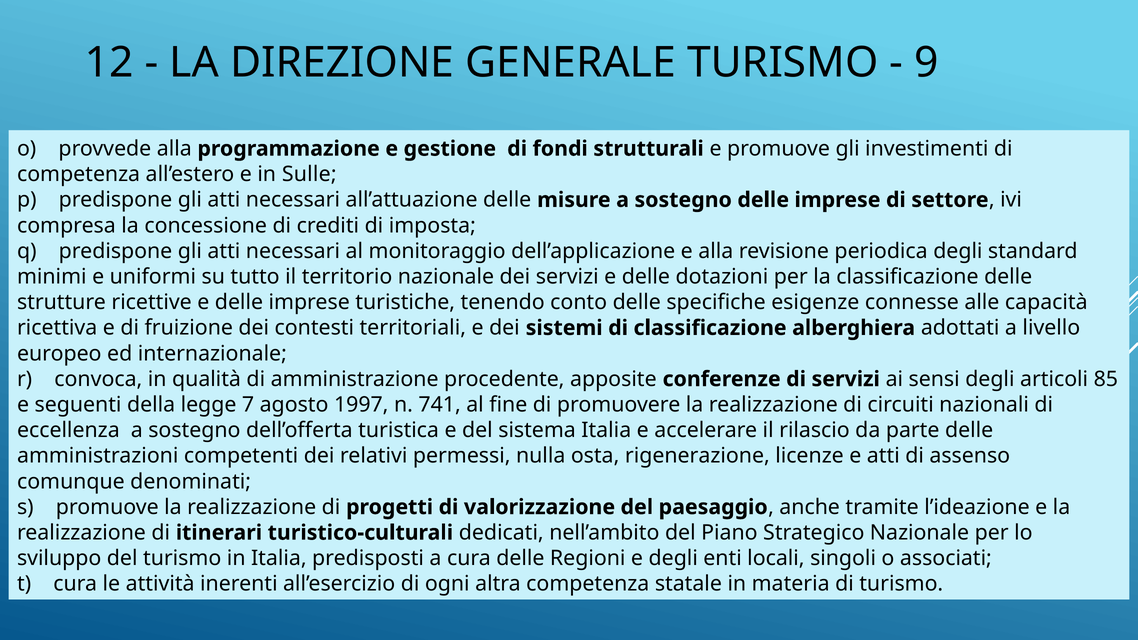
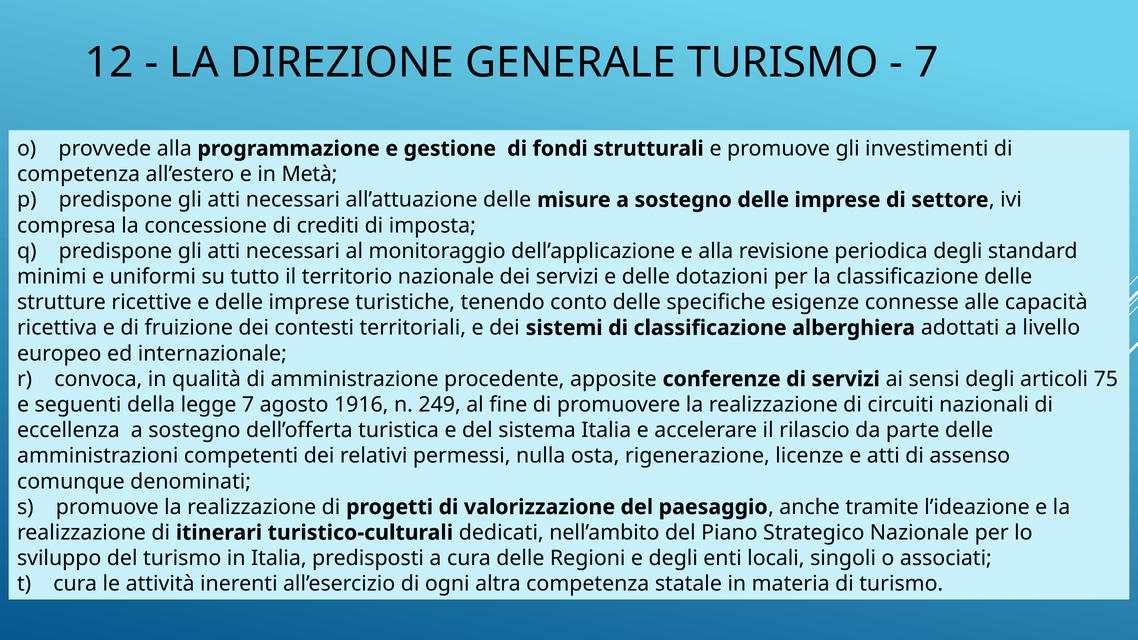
9 at (926, 63): 9 -> 7
Sulle: Sulle -> Metà
85: 85 -> 75
1997: 1997 -> 1916
741: 741 -> 249
